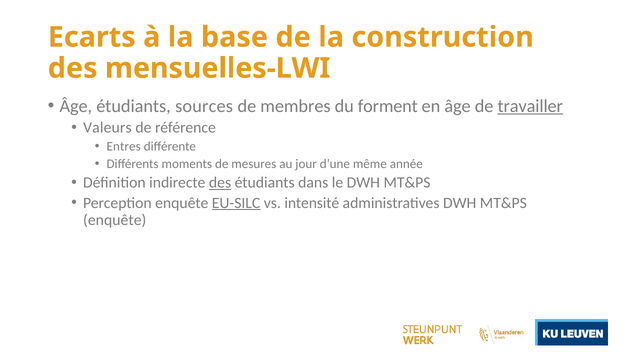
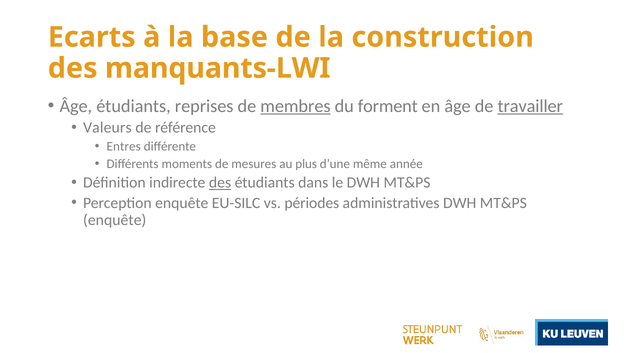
mensuelles-LWI: mensuelles-LWI -> manquants-LWI
sources: sources -> reprises
membres underline: none -> present
jour: jour -> plus
EU-SILC underline: present -> none
intensité: intensité -> périodes
